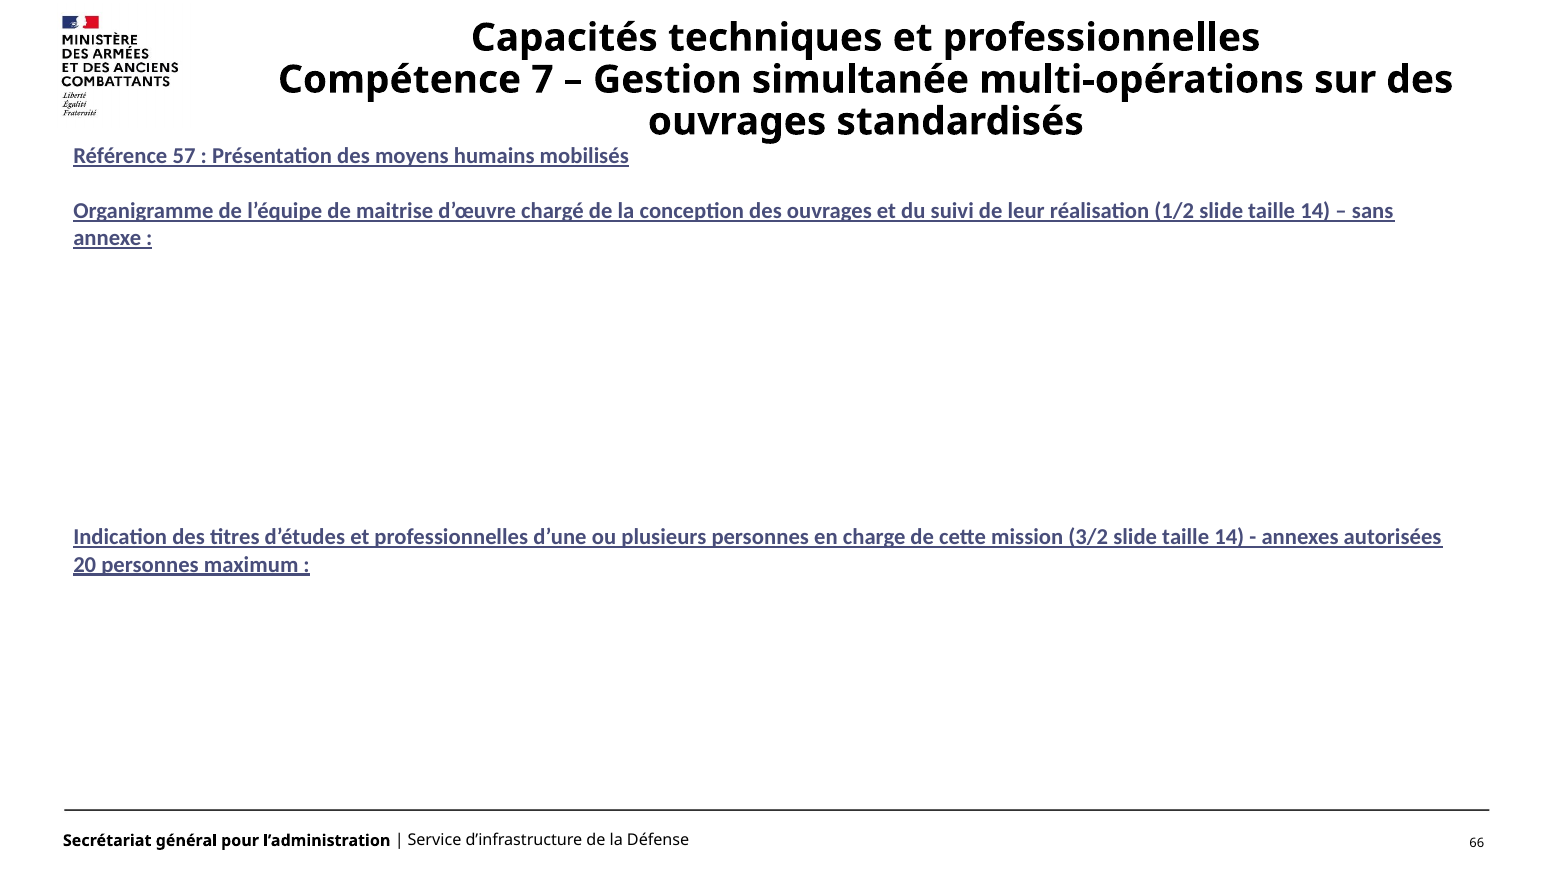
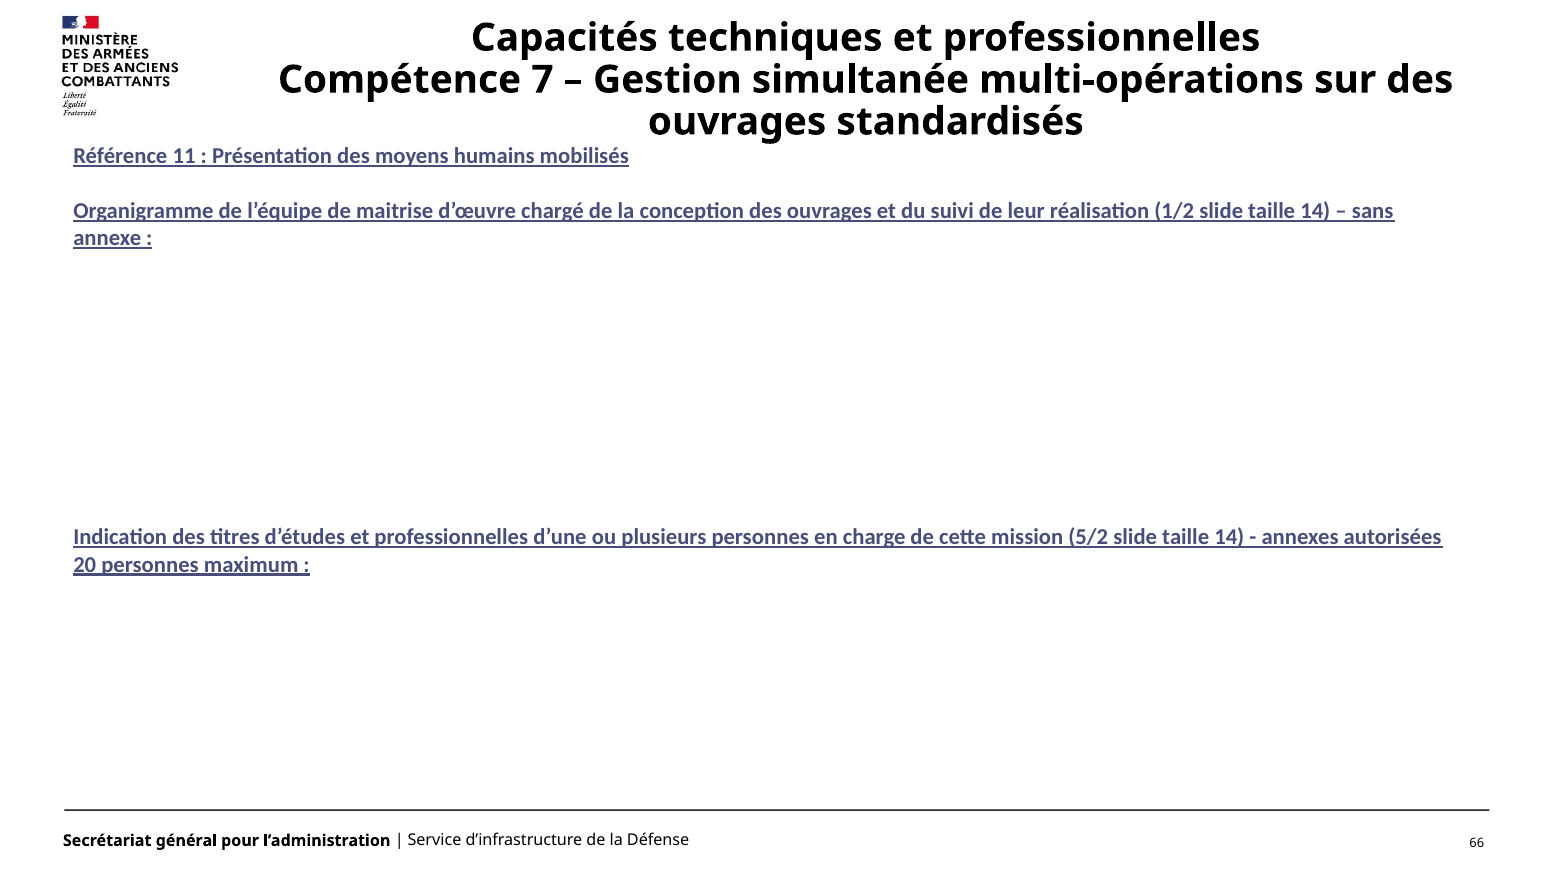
57: 57 -> 11
3/2: 3/2 -> 5/2
